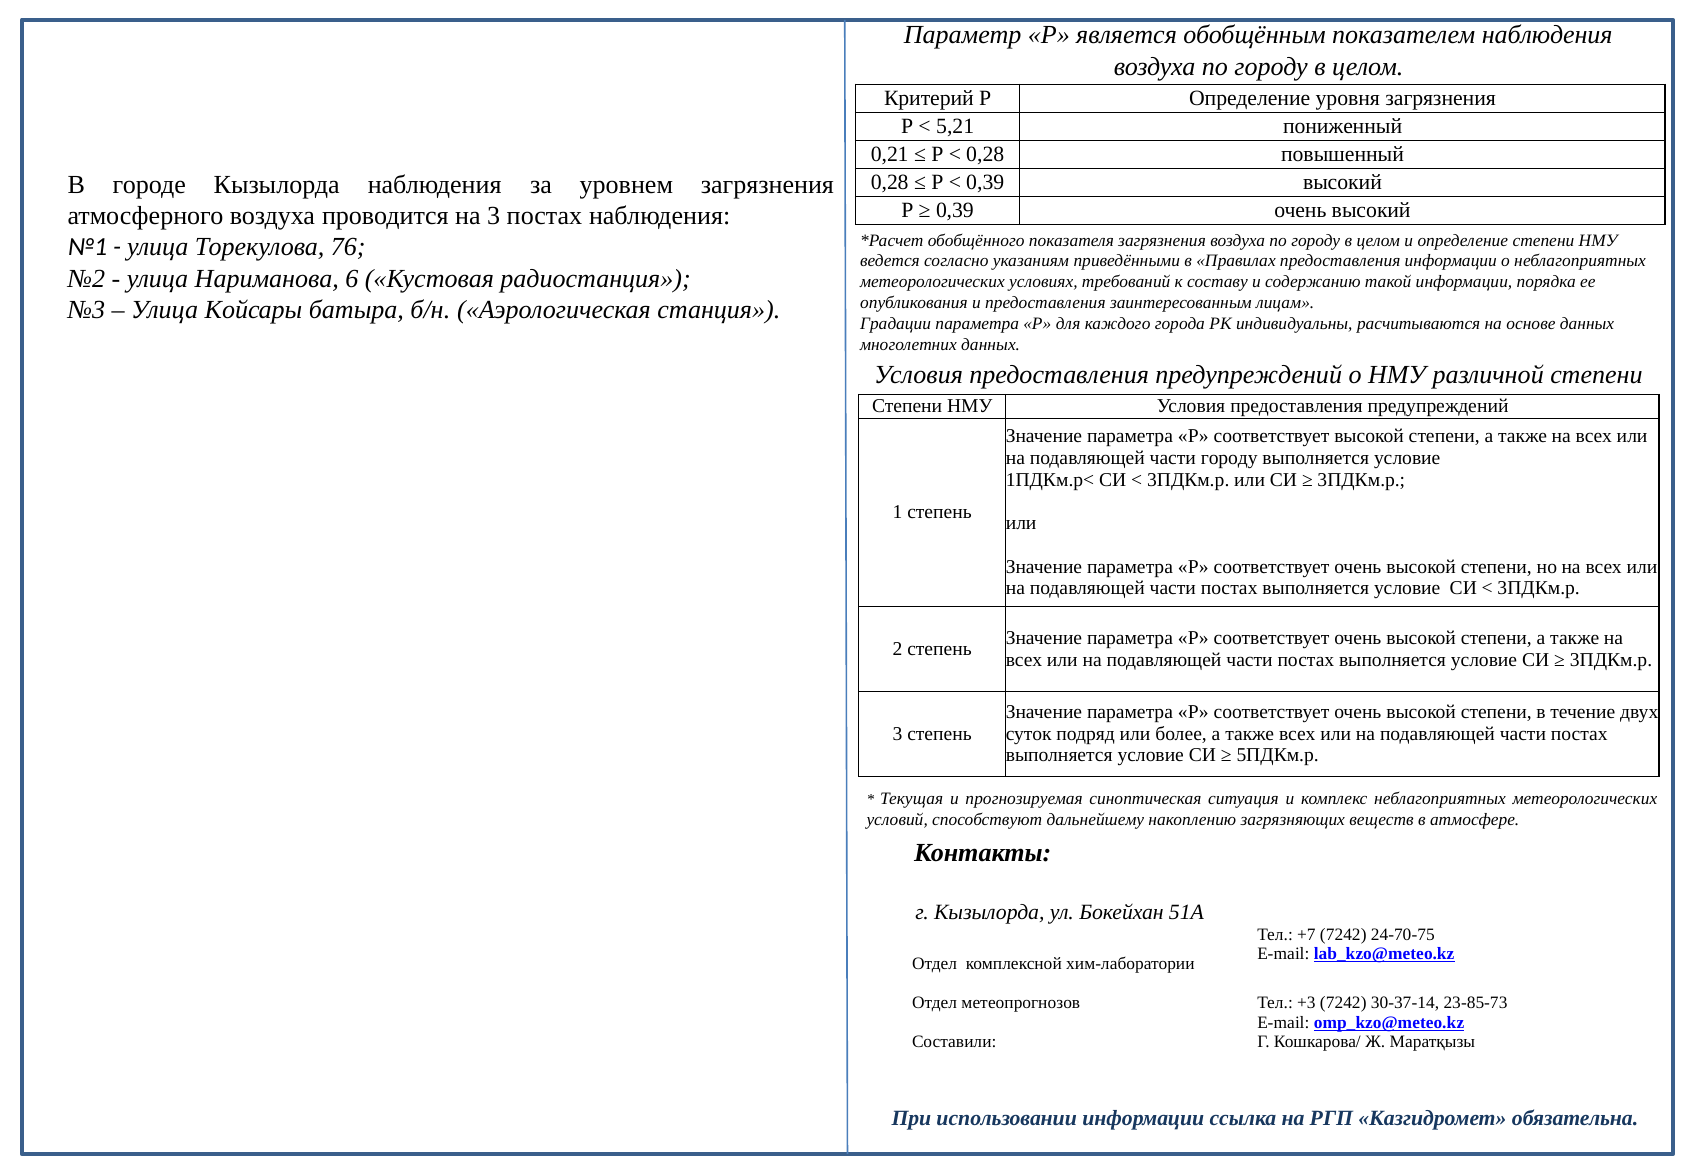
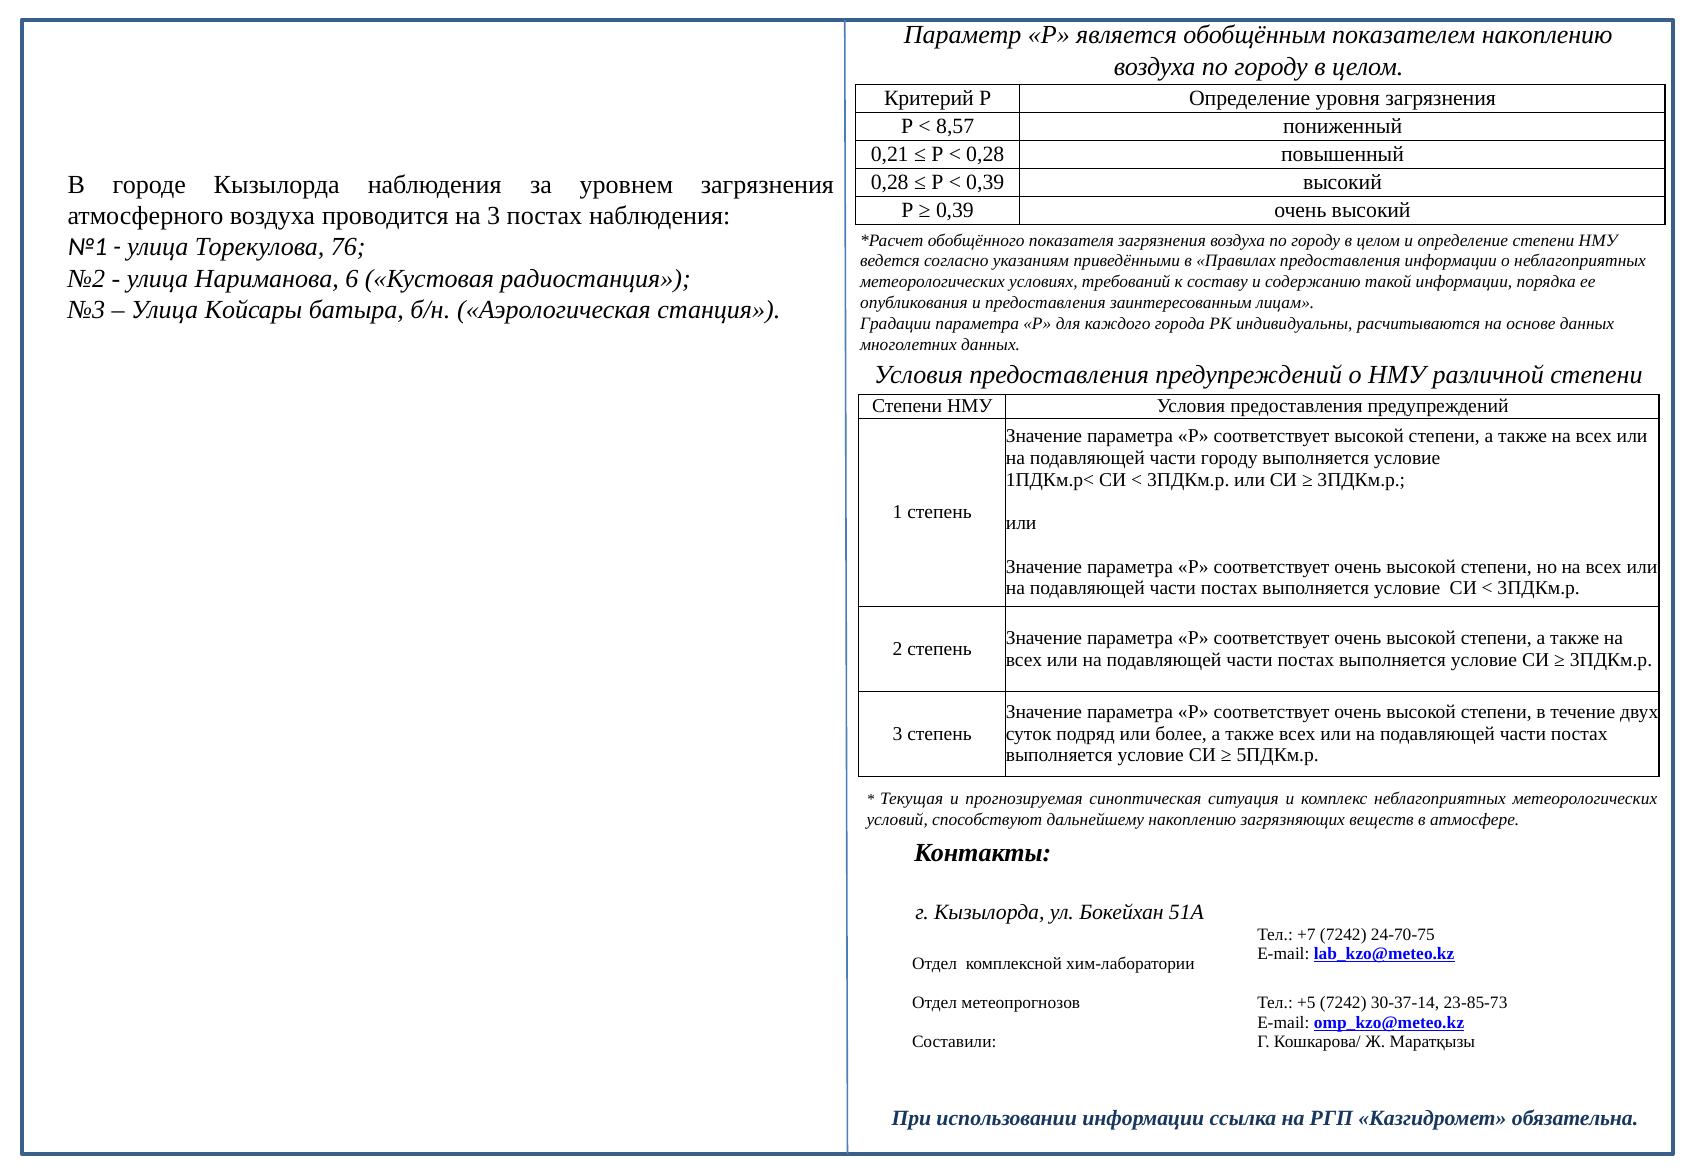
показателем наблюдения: наблюдения -> накоплению
5,21: 5,21 -> 8,57
+3: +3 -> +5
